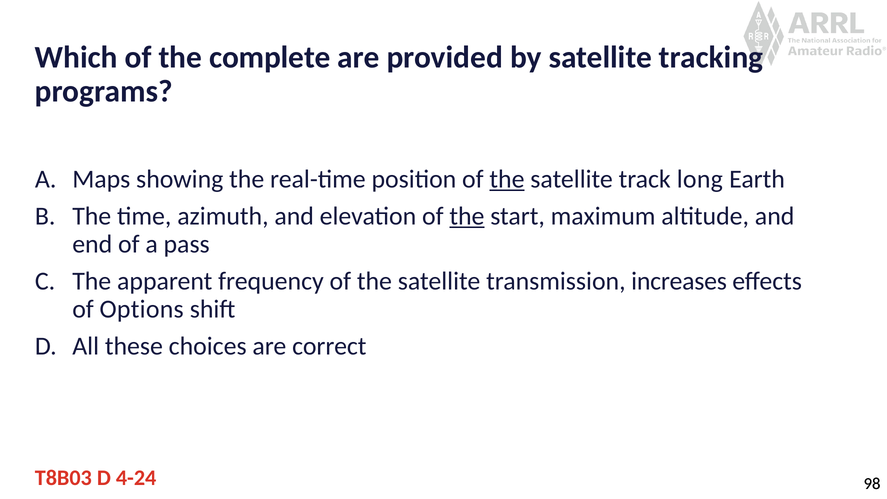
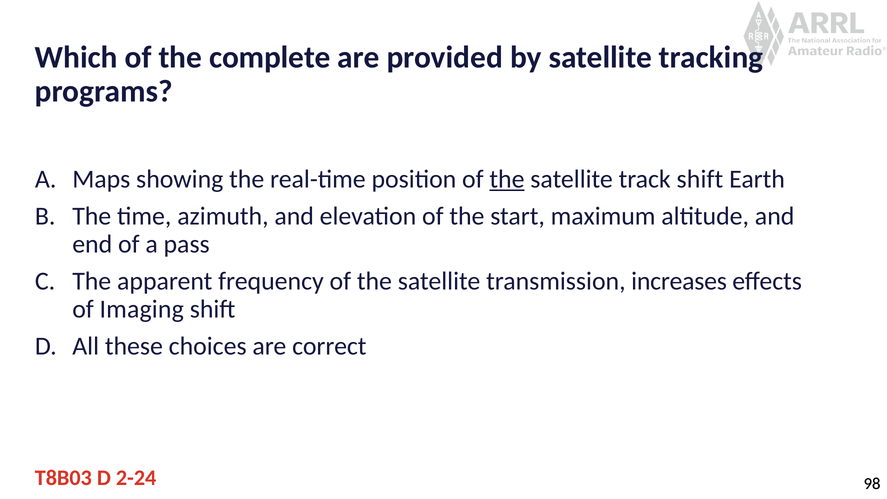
track long: long -> shift
the at (467, 216) underline: present -> none
Options: Options -> Imaging
4-24: 4-24 -> 2-24
